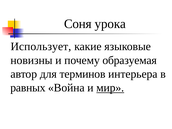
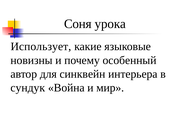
образуемая: образуемая -> особенный
терминов: терминов -> синквейн
равных: равных -> сундук
мир underline: present -> none
